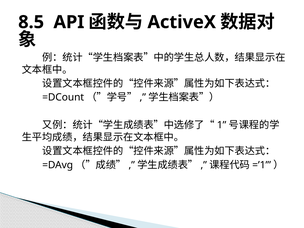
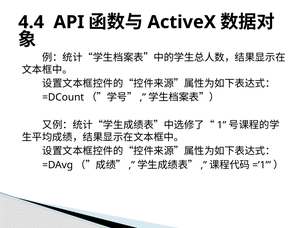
8.5: 8.5 -> 4.4
